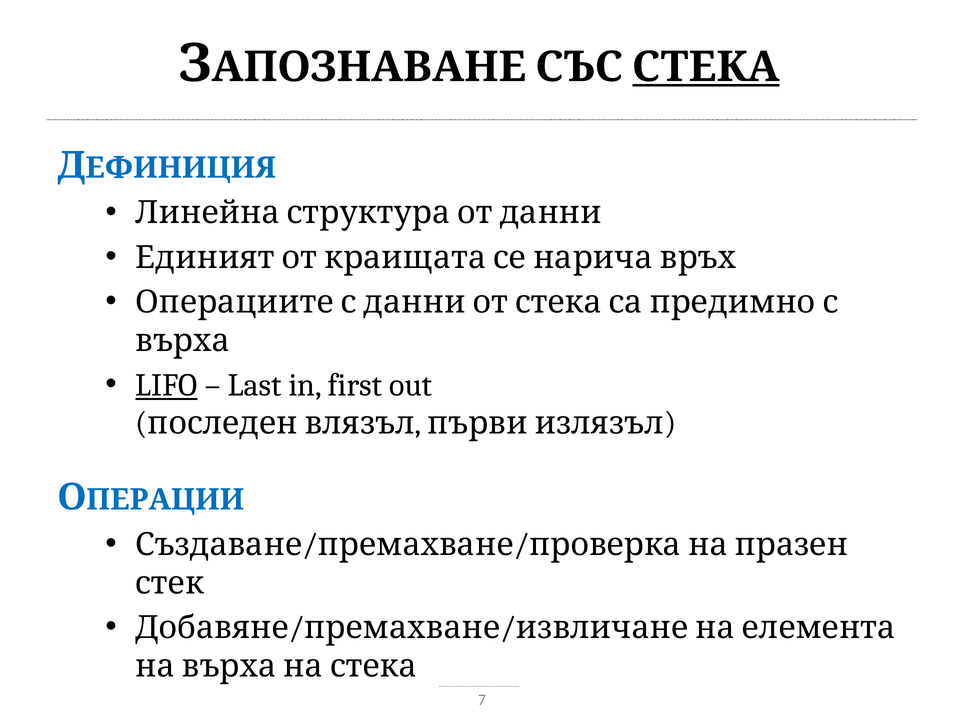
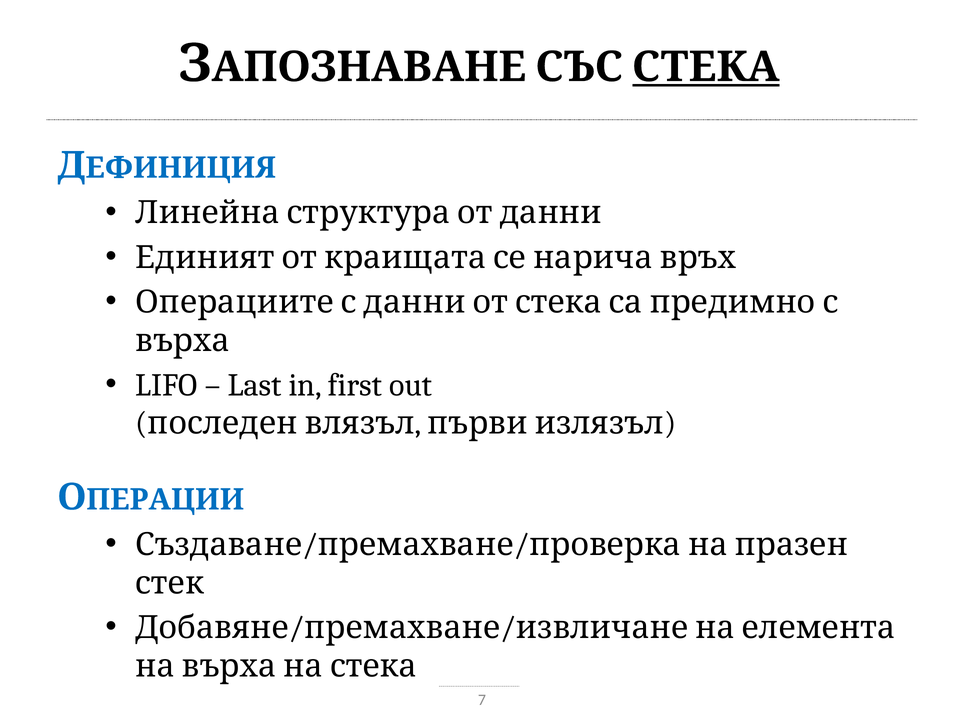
LIFO underline: present -> none
